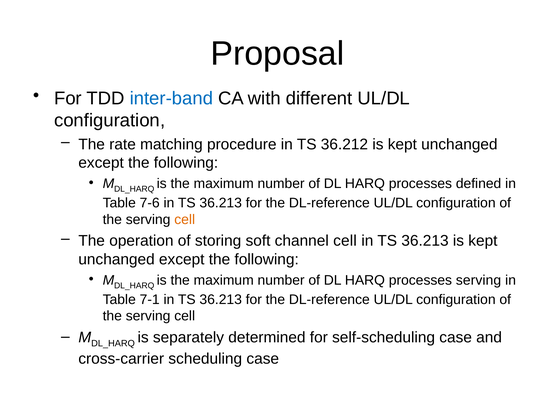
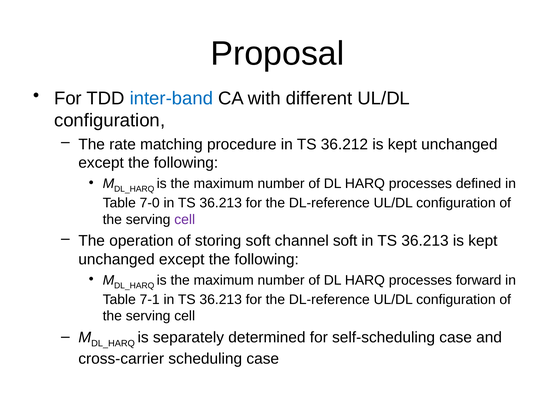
7-6: 7-6 -> 7-0
cell at (185, 220) colour: orange -> purple
channel cell: cell -> soft
processes serving: serving -> forward
